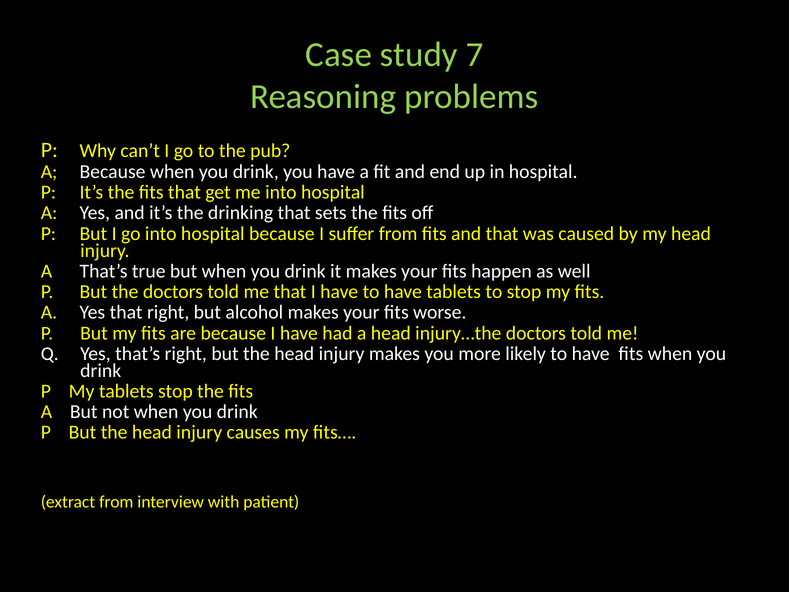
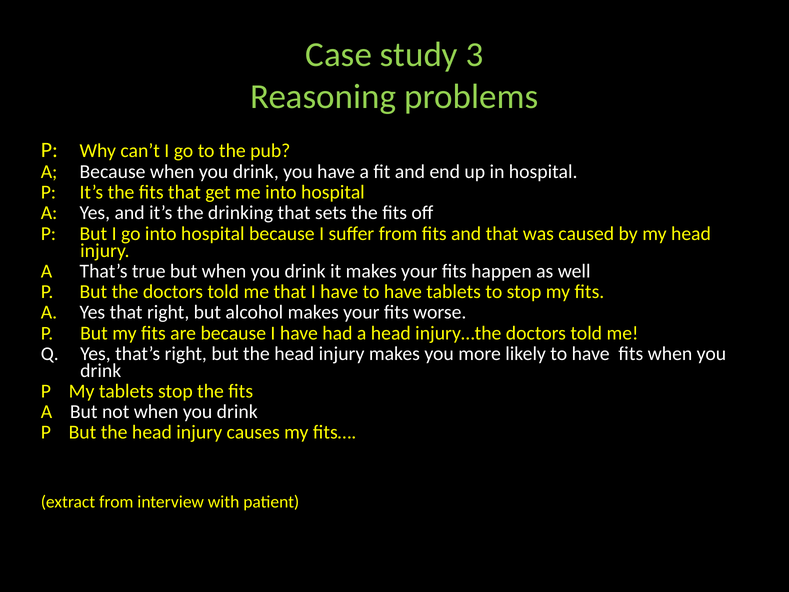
7: 7 -> 3
